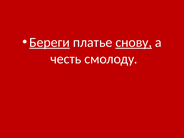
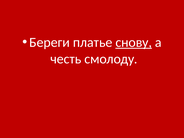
Береги underline: present -> none
